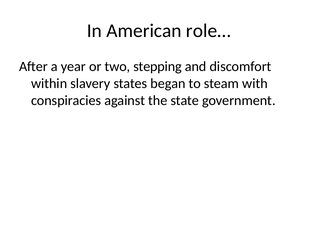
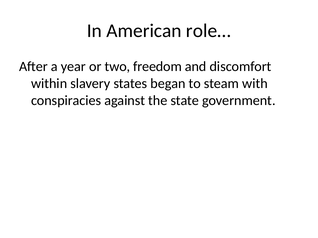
stepping: stepping -> freedom
